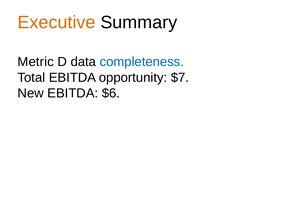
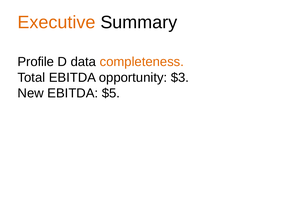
Metric: Metric -> Profile
completeness colour: blue -> orange
$7: $7 -> $3
$6: $6 -> $5
